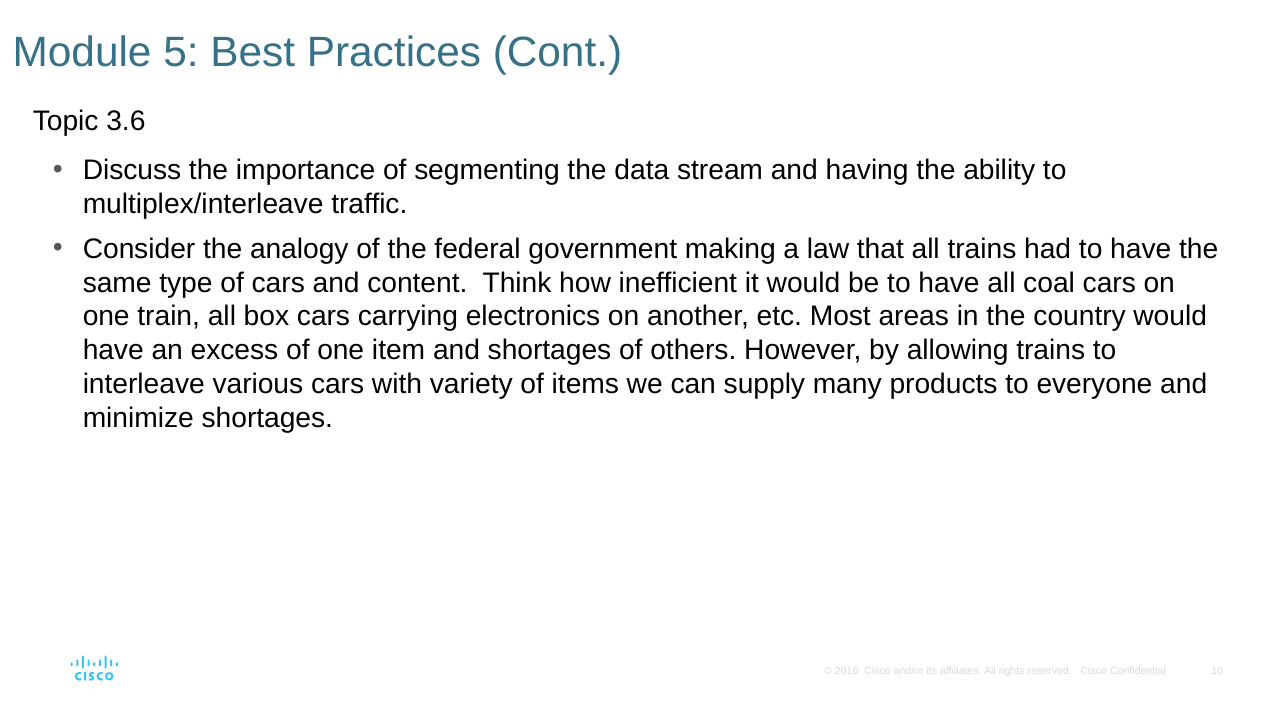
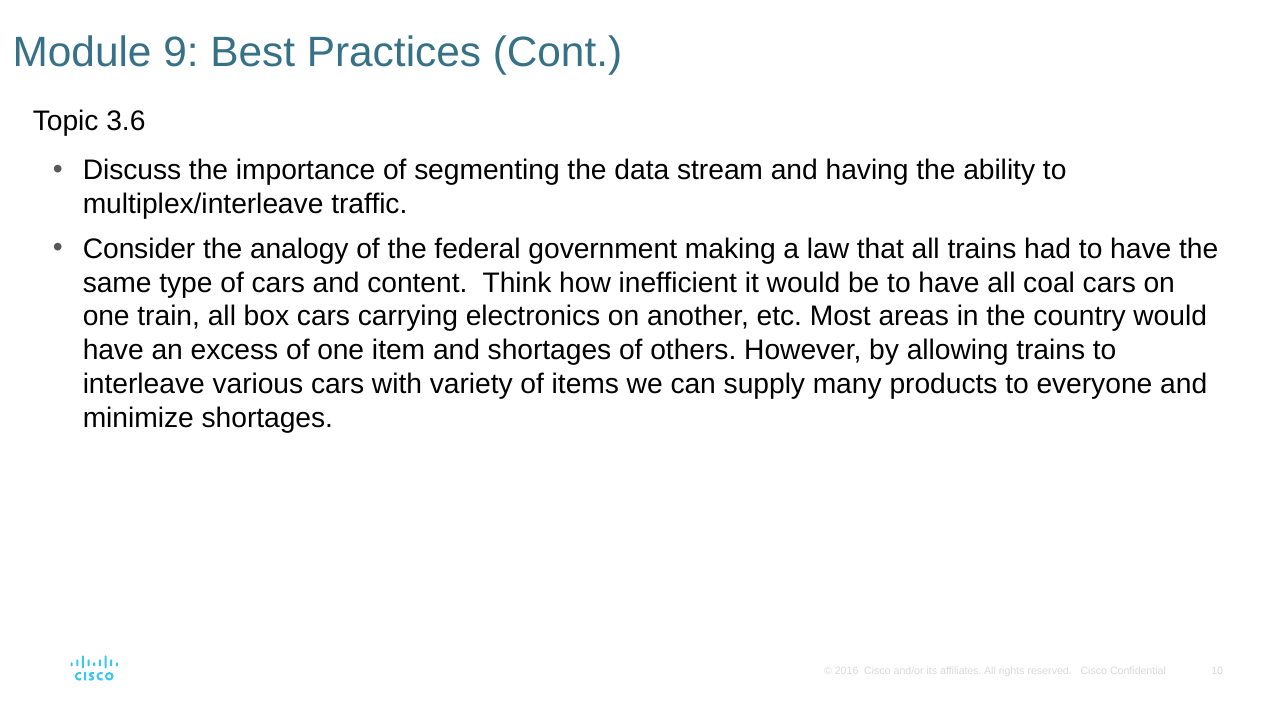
5: 5 -> 9
